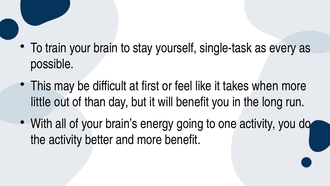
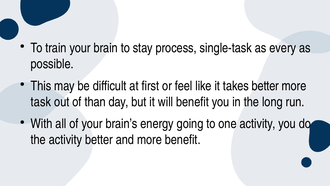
yourself: yourself -> process
takes when: when -> better
little: little -> task
